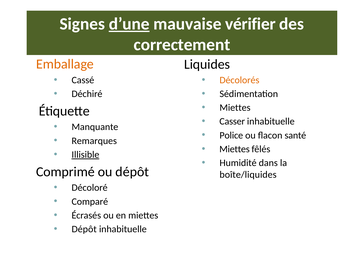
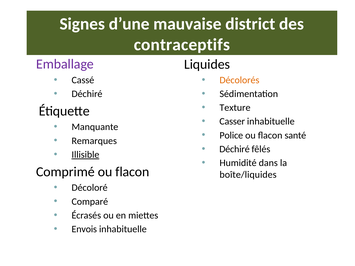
d’une underline: present -> none
vérifier: vérifier -> district
correctement: correctement -> contraceptifs
Emballage colour: orange -> purple
Miettes at (235, 108): Miettes -> Texture
Miettes at (235, 149): Miettes -> Déchiré
Comprimé ou dépôt: dépôt -> flacon
Dépôt at (84, 229): Dépôt -> Envois
